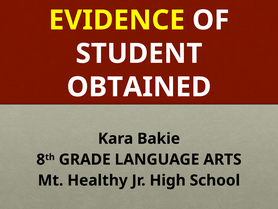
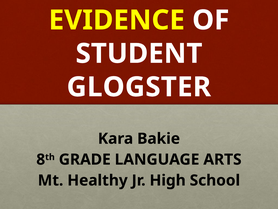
OBTAINED: OBTAINED -> GLOGSTER
